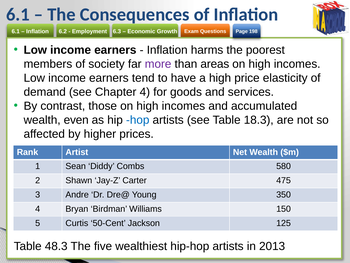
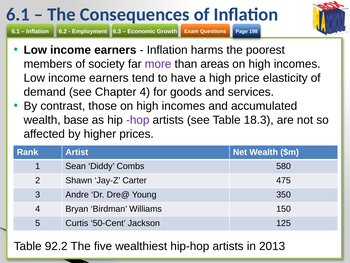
even: even -> base
hop colour: blue -> purple
48.3: 48.3 -> 92.2
